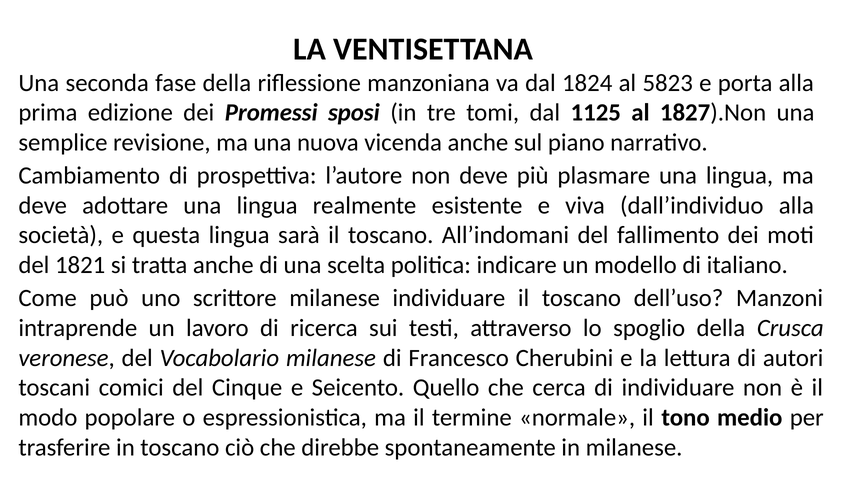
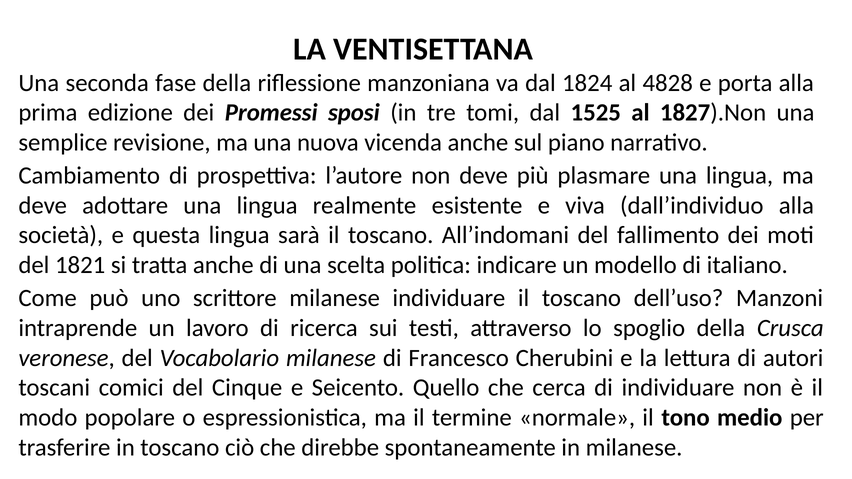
5823: 5823 -> 4828
1125: 1125 -> 1525
